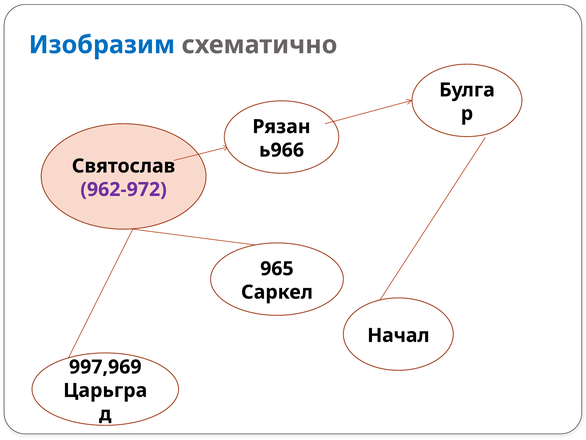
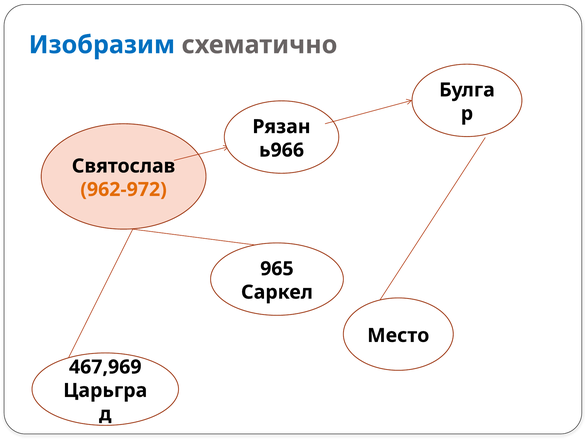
962-972 colour: purple -> orange
Начал: Начал -> Место
997,969: 997,969 -> 467,969
